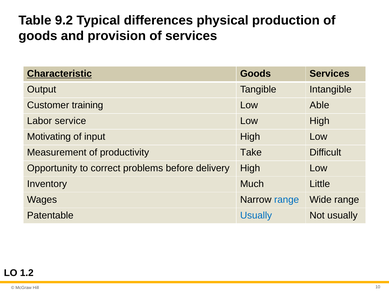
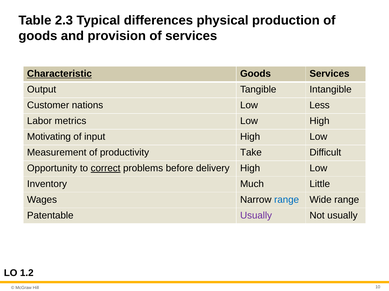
9.2: 9.2 -> 2.3
training: training -> nations
Able: Able -> Less
service: service -> metrics
correct underline: none -> present
Usually at (256, 216) colour: blue -> purple
